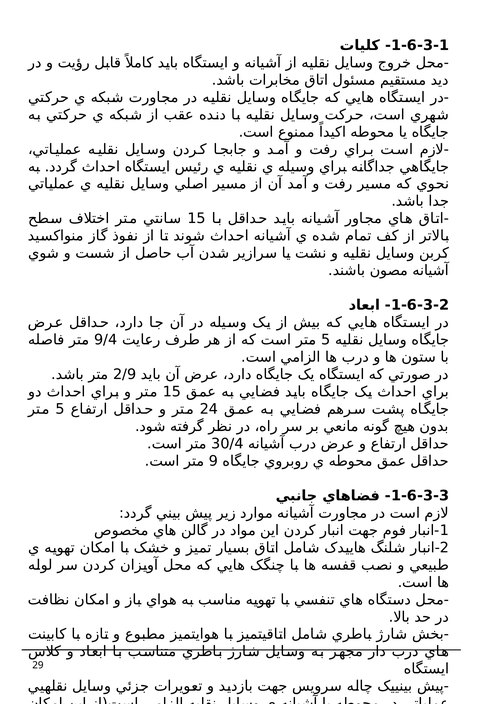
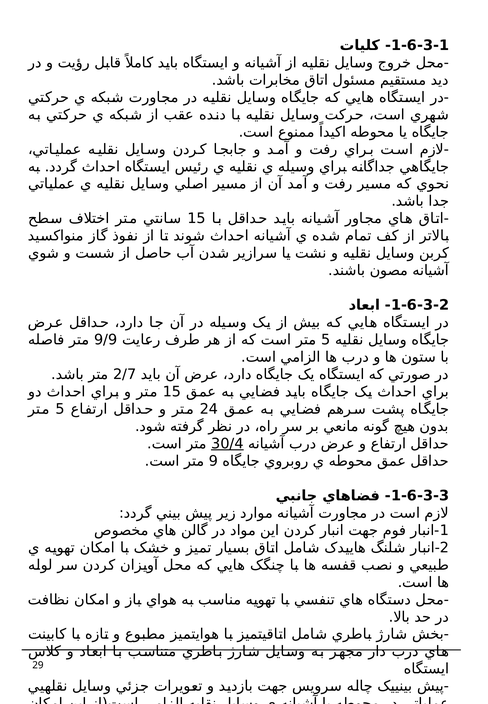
9/4: 9/4 -> 9/9
2/9: 2/9 -> 2/7
30/4 underline: none -> present
